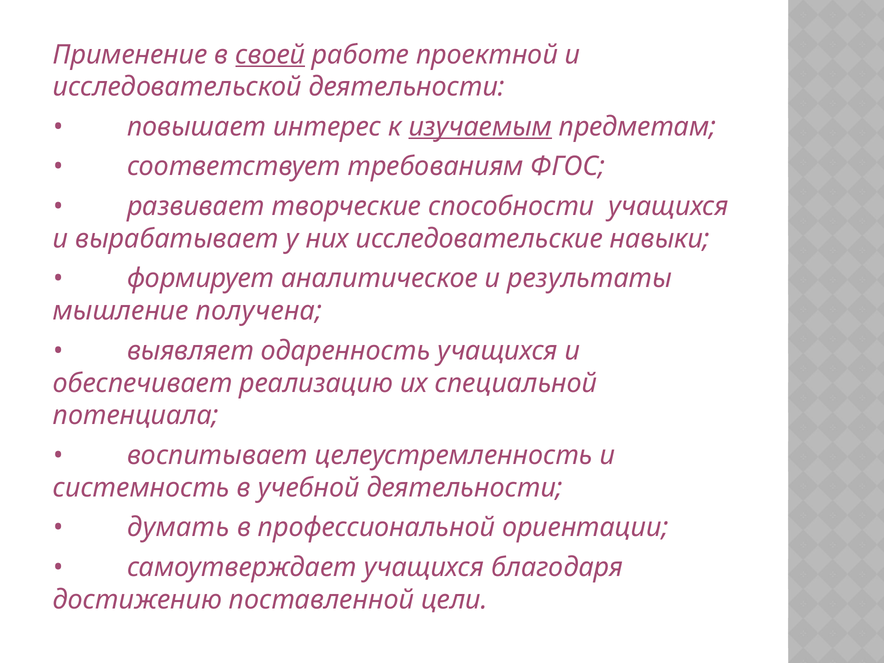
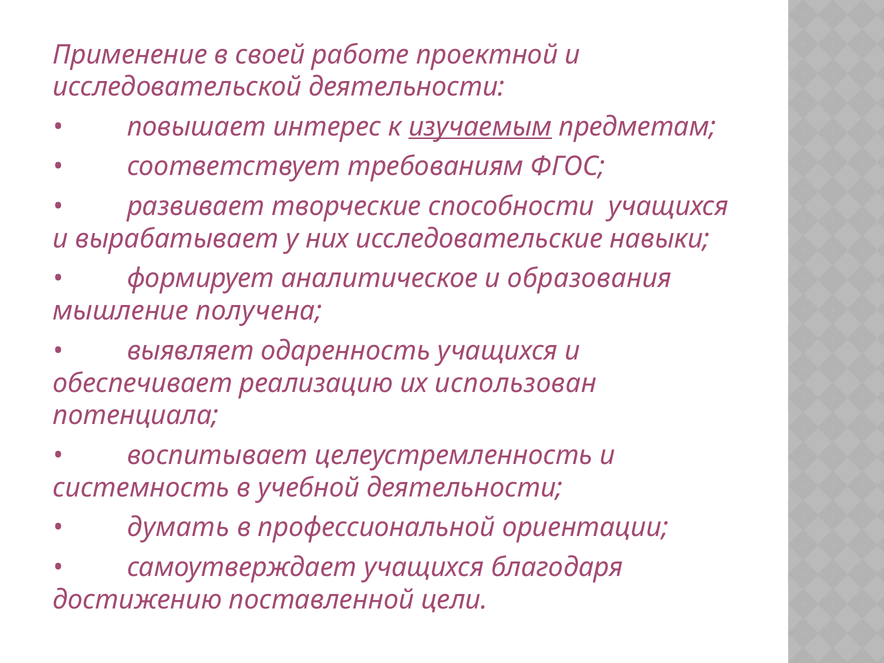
своей underline: present -> none
результаты: результаты -> образования
специальной: специальной -> использован
